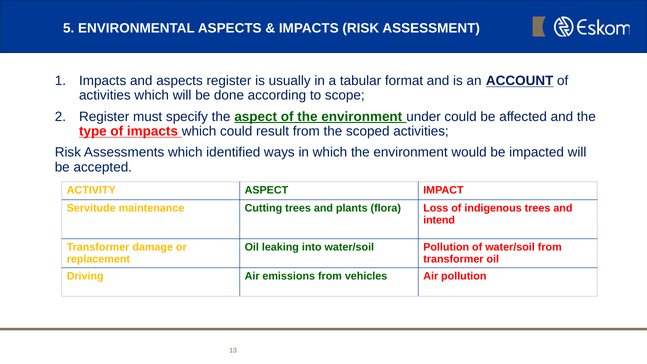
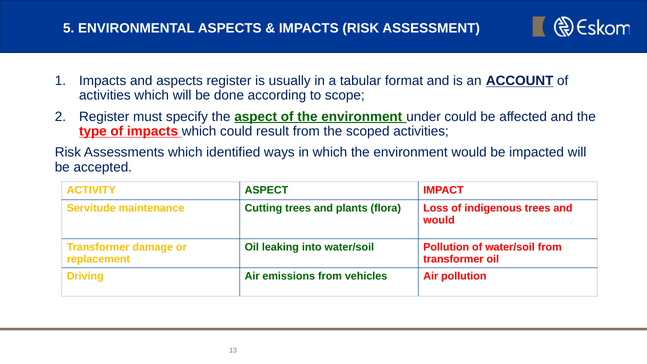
intend at (439, 220): intend -> would
